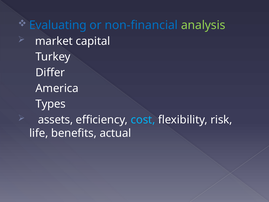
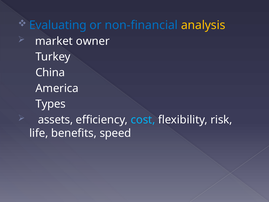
analysis colour: light green -> yellow
capital: capital -> owner
Differ: Differ -> China
actual: actual -> speed
